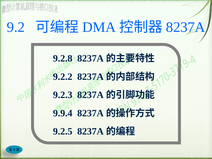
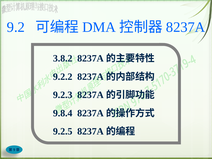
9.2.8: 9.2.8 -> 3.8.2
9.9.4: 9.9.4 -> 9.8.4
